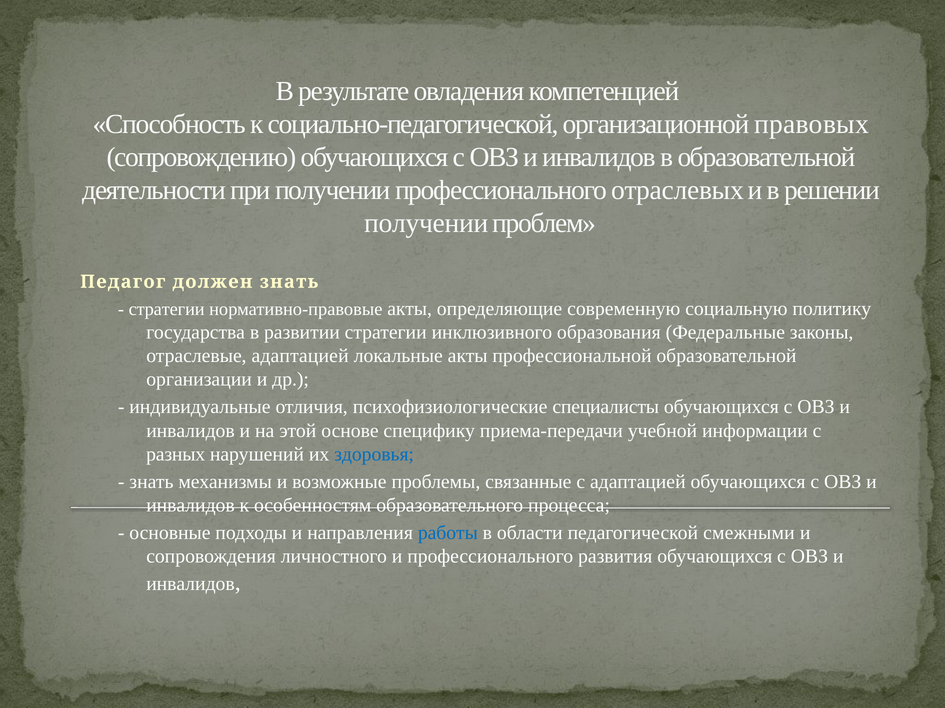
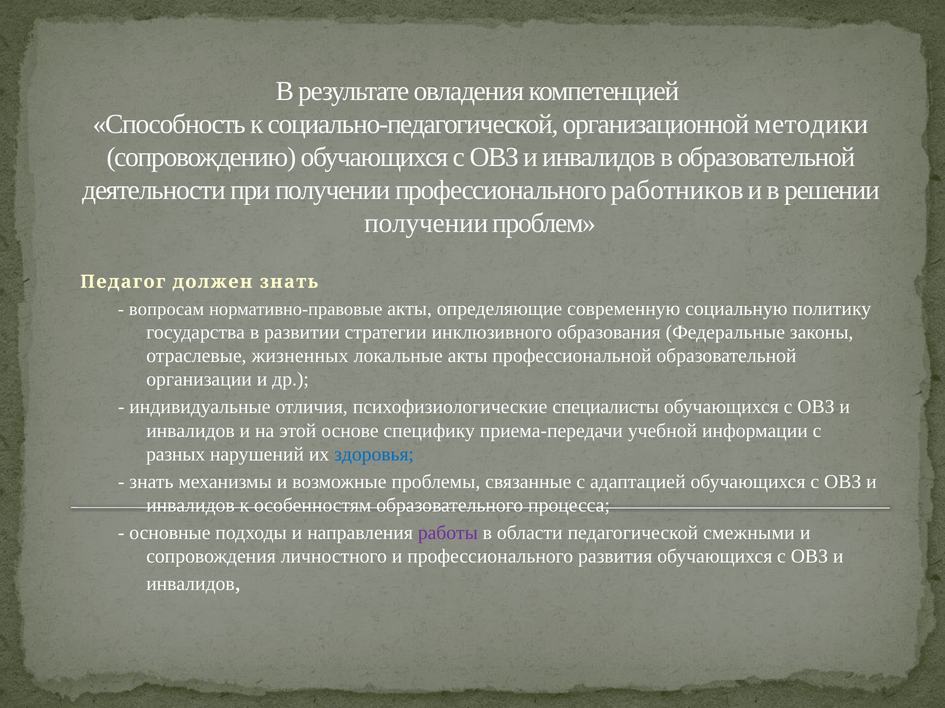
правовых: правовых -> методики
отраслевых: отраслевых -> работников
стратегии at (167, 309): стратегии -> вопросам
отраслевые адаптацией: адаптацией -> жизненных
работы colour: blue -> purple
